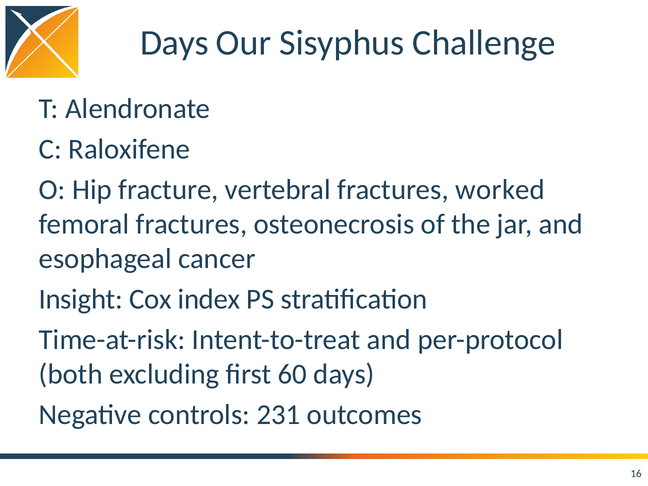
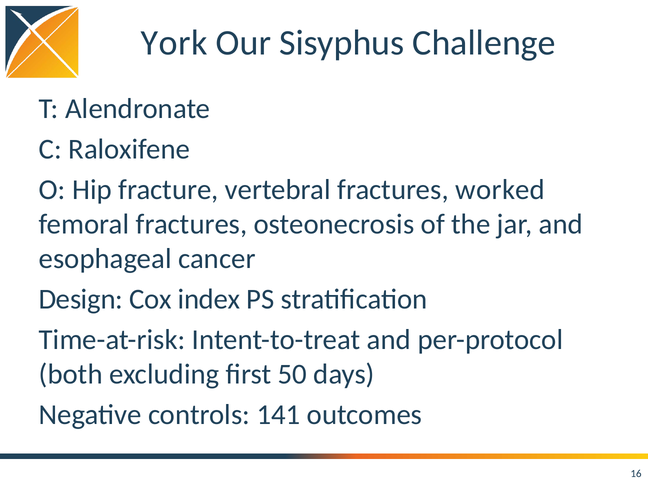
Days at (175, 43): Days -> York
Insight: Insight -> Design
60: 60 -> 50
231: 231 -> 141
